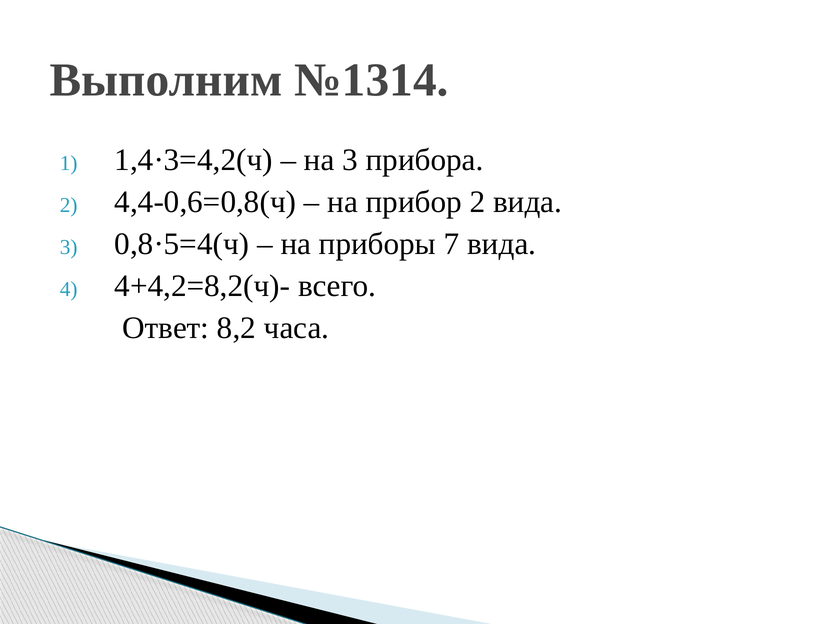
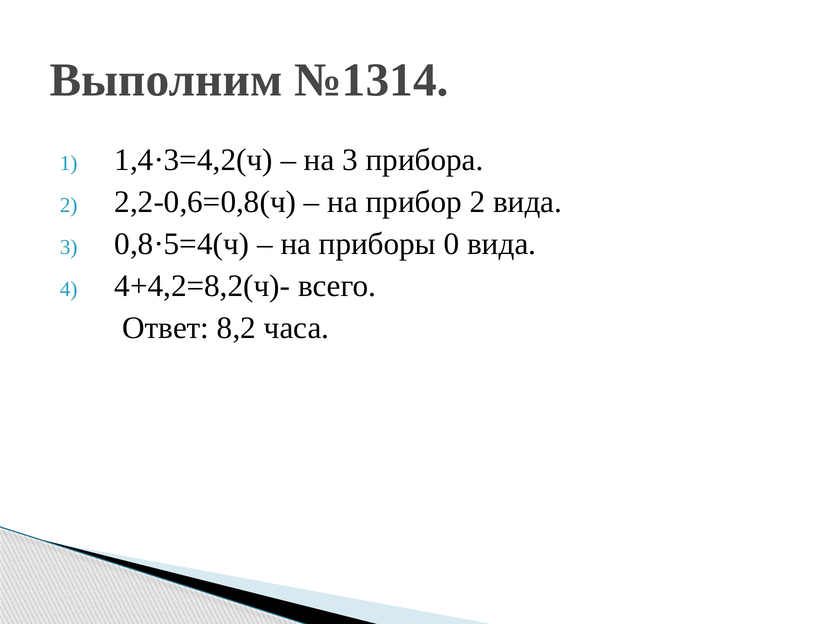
4,4-0,6=0,8(ч: 4,4-0,6=0,8(ч -> 2,2-0,6=0,8(ч
7: 7 -> 0
